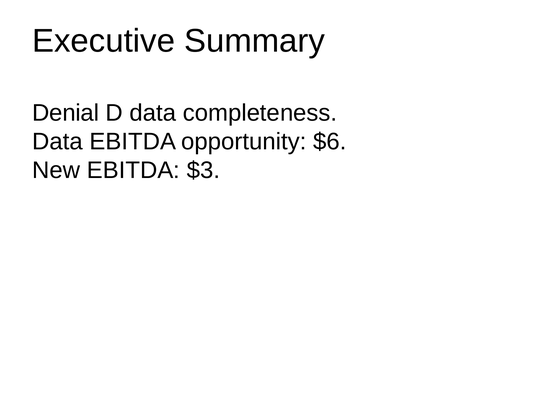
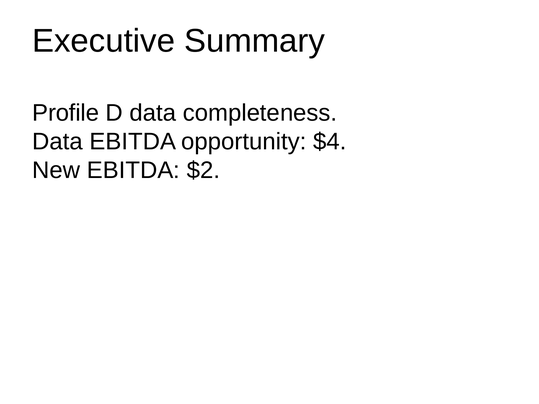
Denial: Denial -> Profile
$6: $6 -> $4
$3: $3 -> $2
